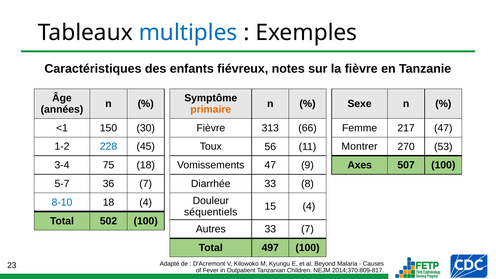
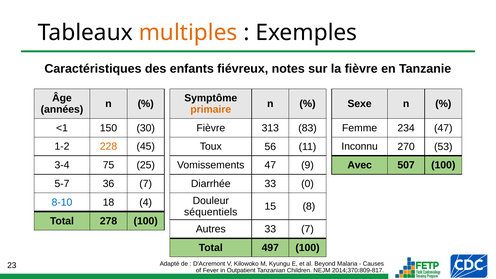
multiples colour: blue -> orange
66: 66 -> 83
217: 217 -> 234
228 colour: blue -> orange
Montrer: Montrer -> Inconnu
75 18: 18 -> 25
Axes: Axes -> Avec
8: 8 -> 0
15 4: 4 -> 8
502: 502 -> 278
